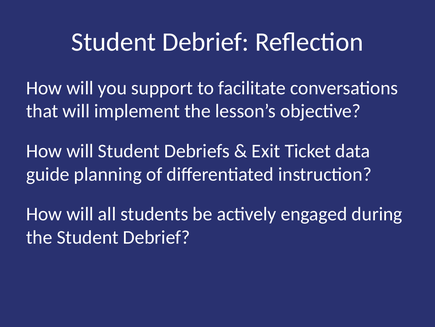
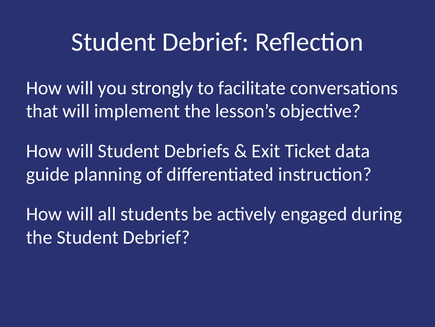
support: support -> strongly
